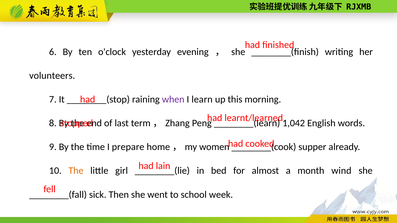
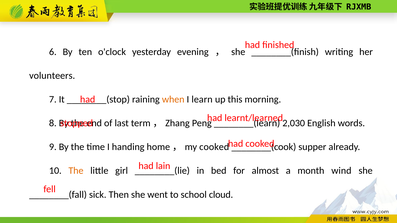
when colour: purple -> orange
1,042: 1,042 -> 2,030
prepare: prepare -> handing
home，my women: women -> cooked
week: week -> cloud
